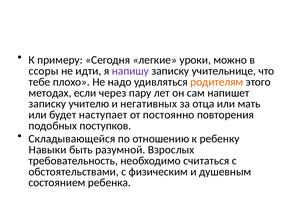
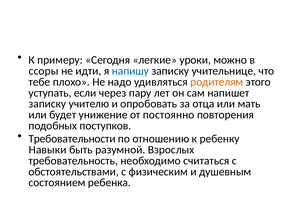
напишу colour: purple -> blue
методах: методах -> уступать
негативных: негативных -> опробовать
наступает: наступает -> унижение
Складывающейся: Складывающейся -> Требовательности
